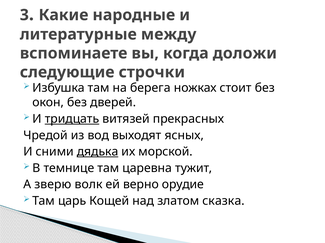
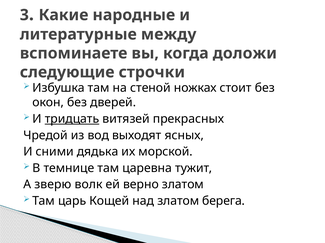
берега: берега -> стеной
дядька underline: present -> none
верно орудие: орудие -> златом
сказка: сказка -> берега
